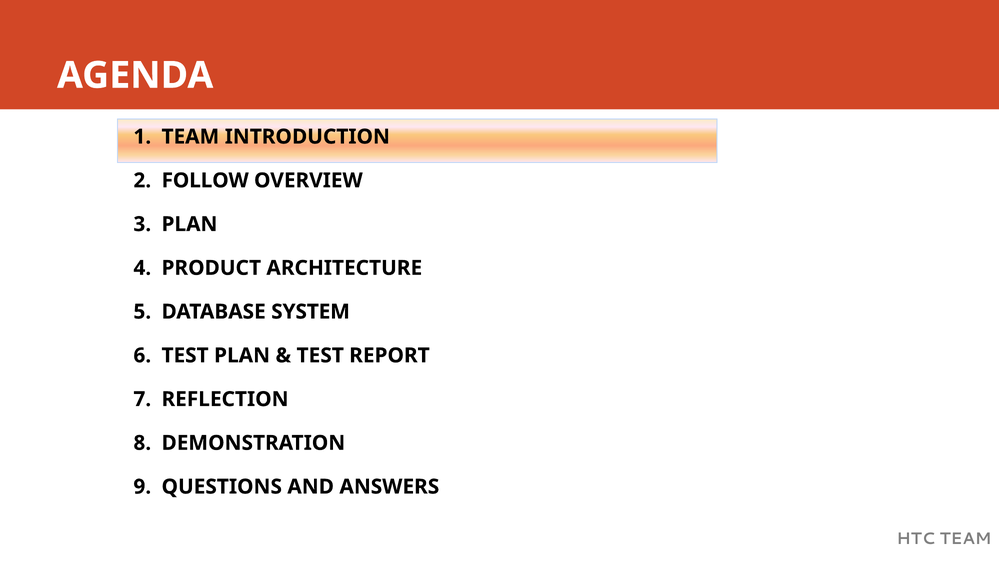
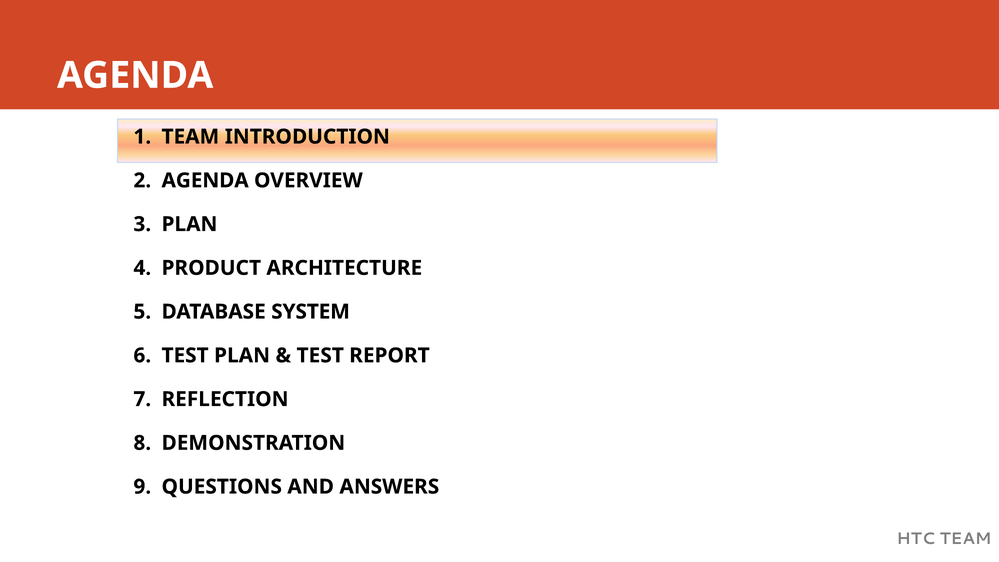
FOLLOW at (205, 180): FOLLOW -> AGENDA
